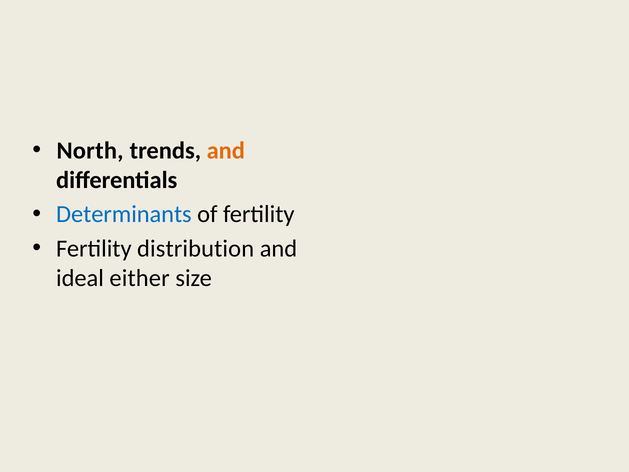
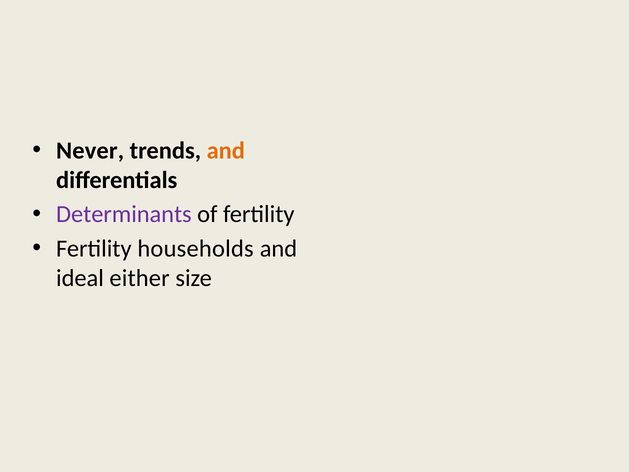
North: North -> Never
Determinants colour: blue -> purple
distribution: distribution -> households
